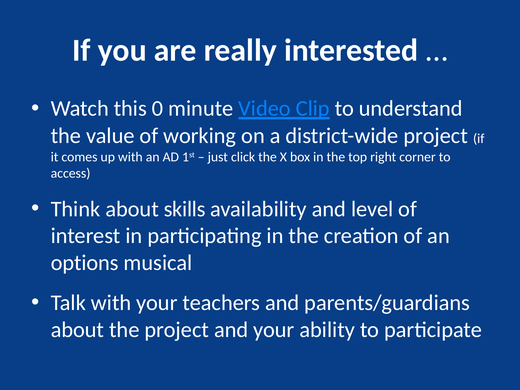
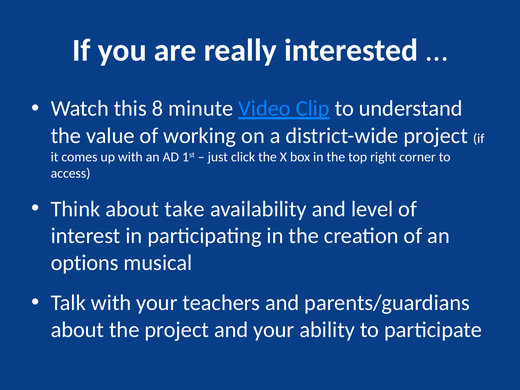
0: 0 -> 8
skills: skills -> take
